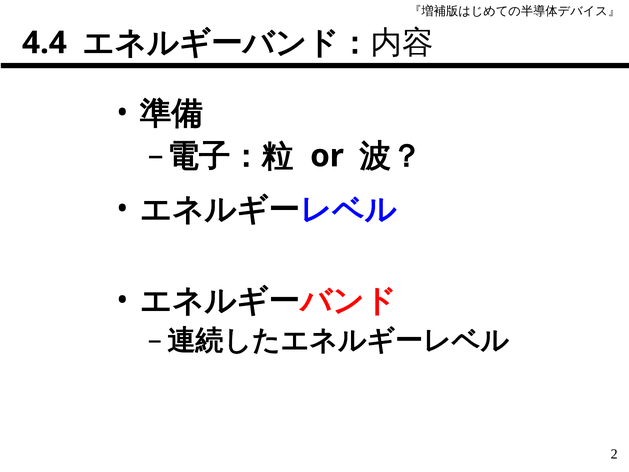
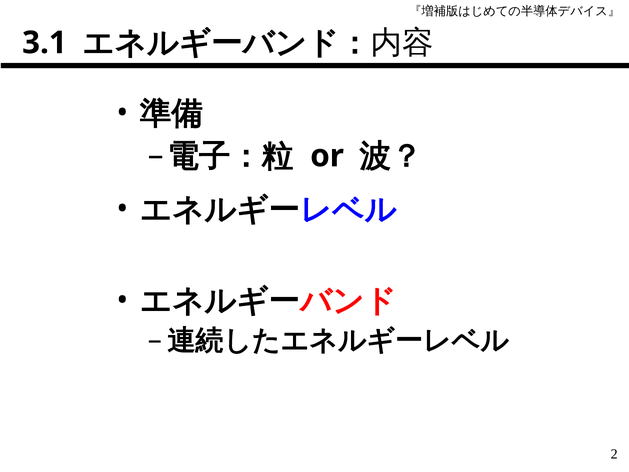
4.4: 4.4 -> 3.1
